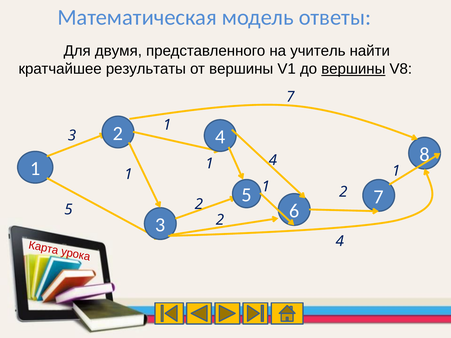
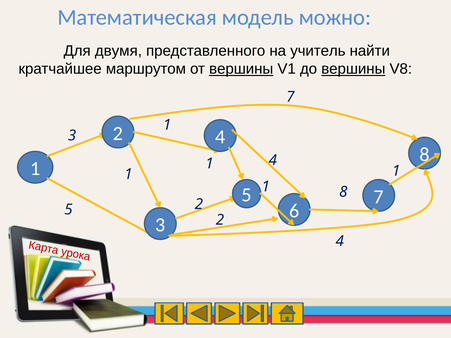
ответы: ответы -> можно
результаты: результаты -> маршрутом
вершины at (241, 69) underline: none -> present
2 at (343, 192): 2 -> 8
